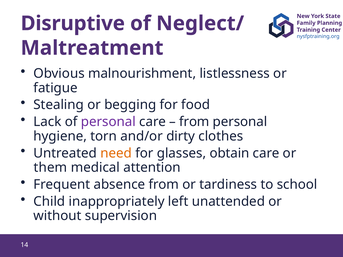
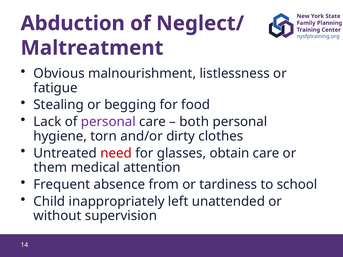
Disruptive: Disruptive -> Abduction
from at (194, 122): from -> both
need colour: orange -> red
